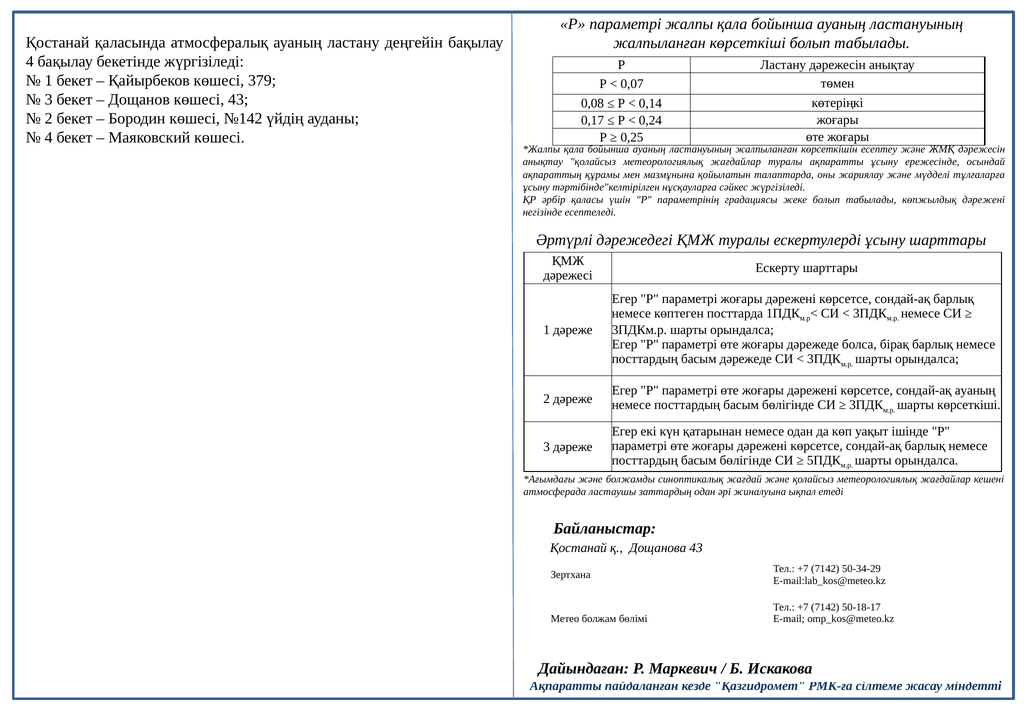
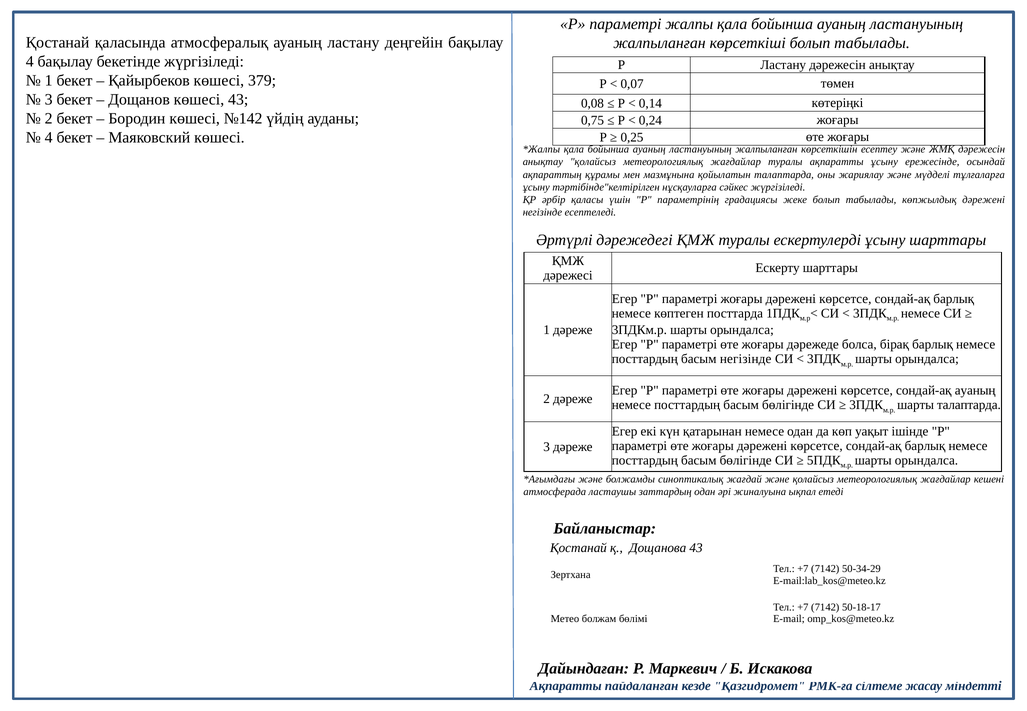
0,17: 0,17 -> 0,75
басым дәрежеде: дәрежеде -> негізінде
шарты көрсеткіші: көрсеткіші -> талаптарда
